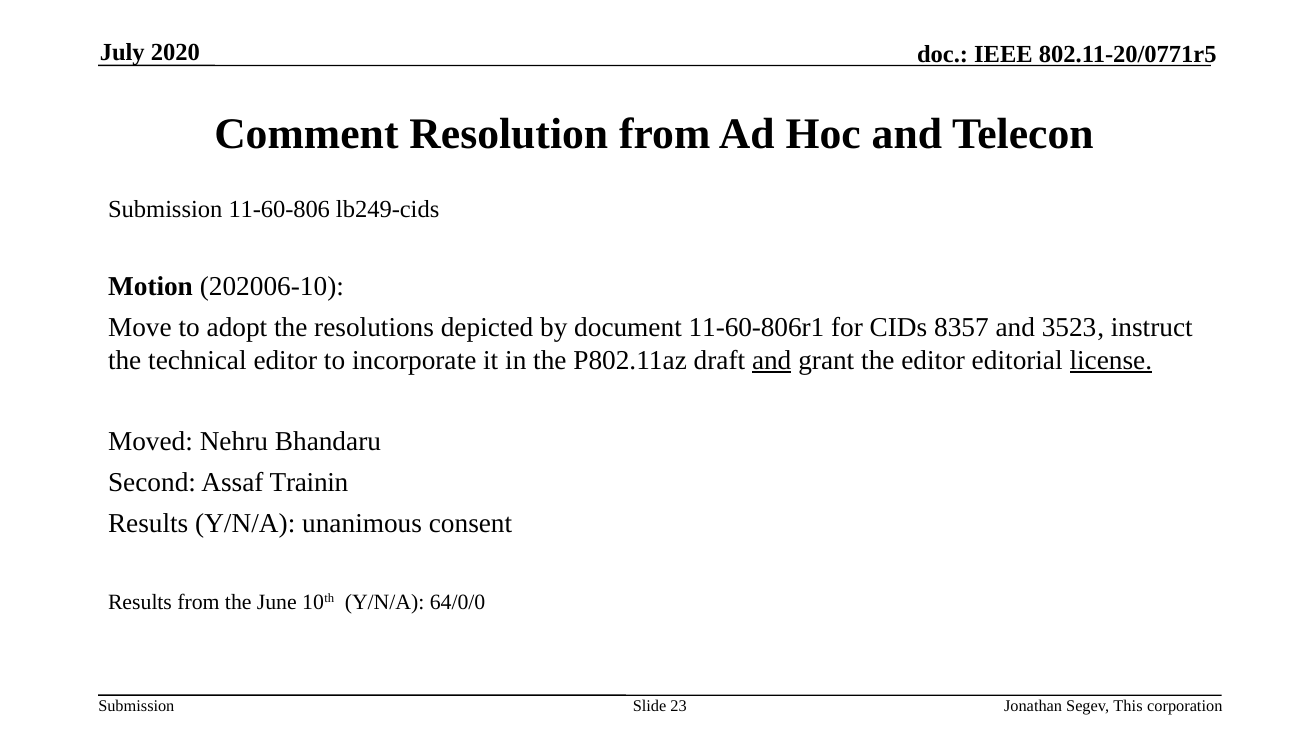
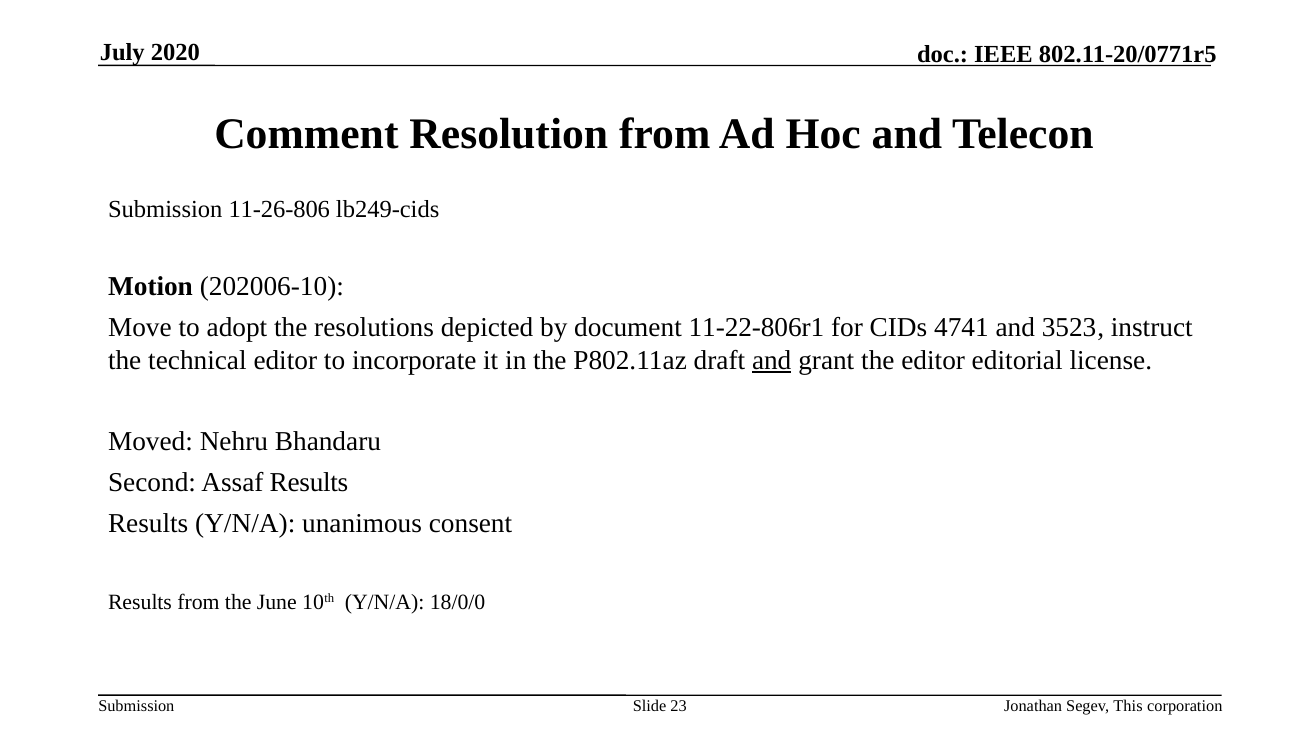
11-60-806: 11-60-806 -> 11-26-806
11-60-806r1: 11-60-806r1 -> 11-22-806r1
8357: 8357 -> 4741
license underline: present -> none
Assaf Trainin: Trainin -> Results
64/0/0: 64/0/0 -> 18/0/0
